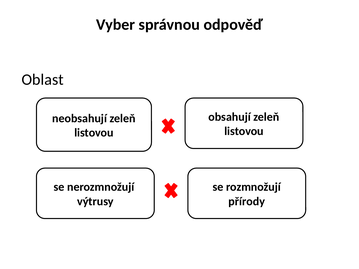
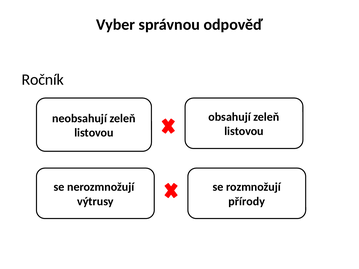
Oblast: Oblast -> Ročník
